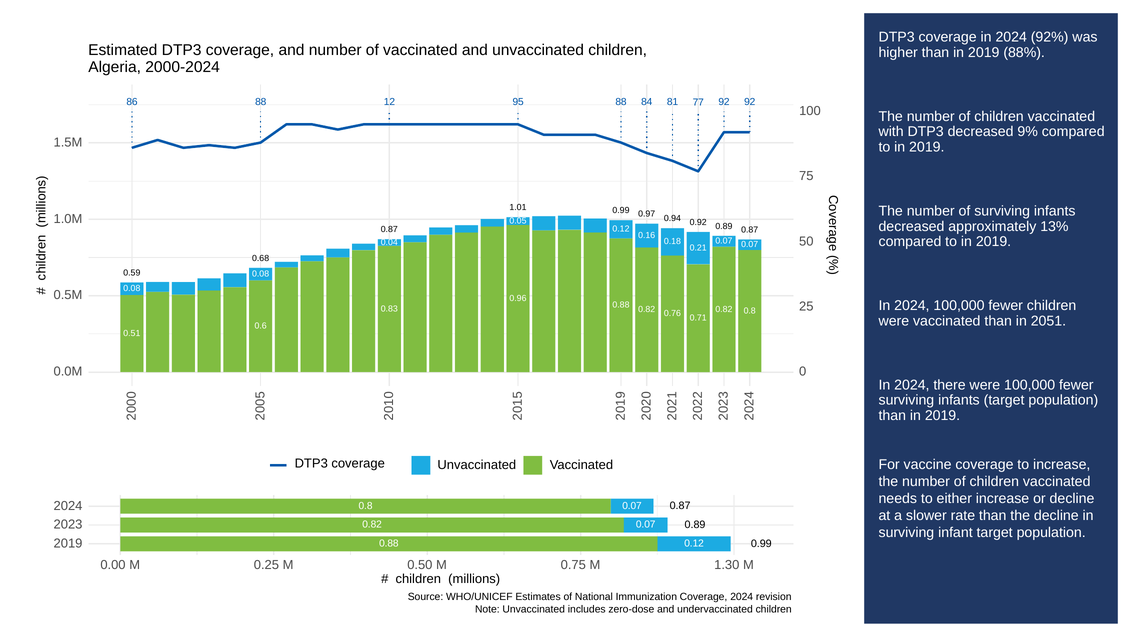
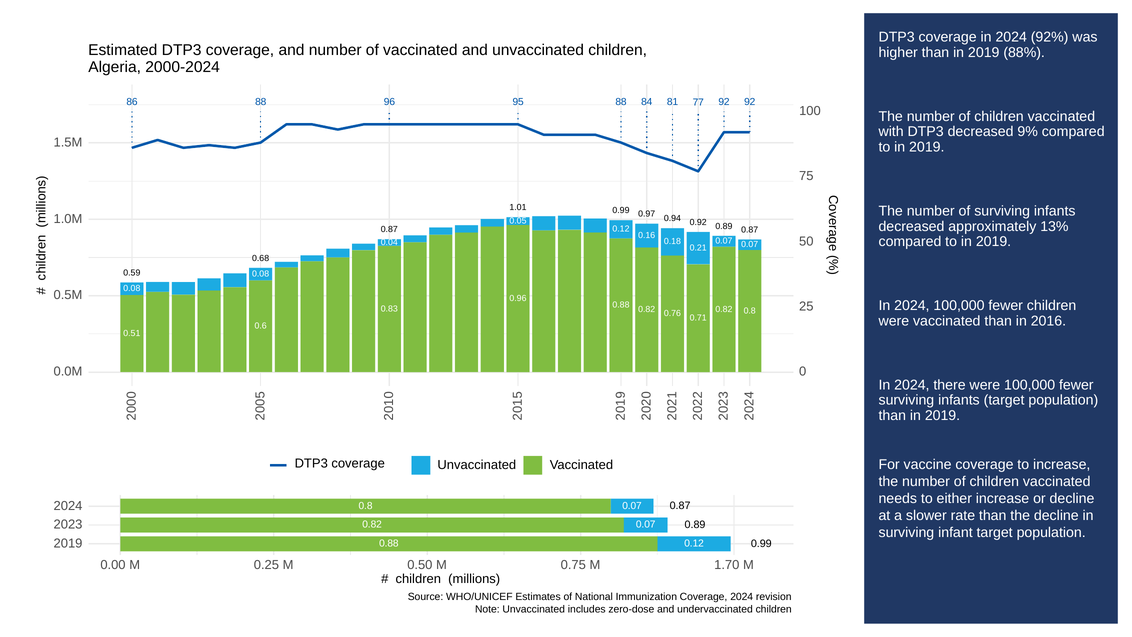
12: 12 -> 96
2051: 2051 -> 2016
1.30: 1.30 -> 1.70
